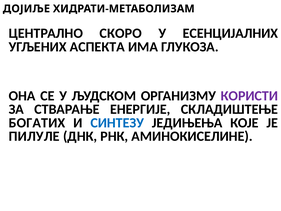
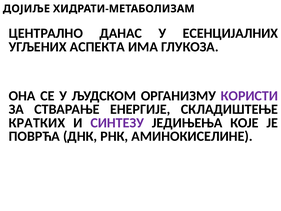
СКОРО: СКОРО -> ДАНАС
БОГАТИХ: БОГАТИХ -> КРАТКИХ
СИНТЕЗУ colour: blue -> purple
ПИЛУЛЕ: ПИЛУЛЕ -> ПОВРЋА
